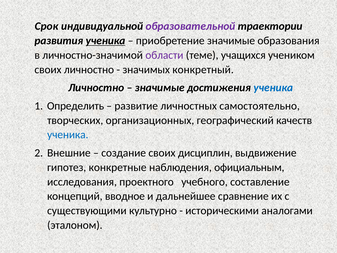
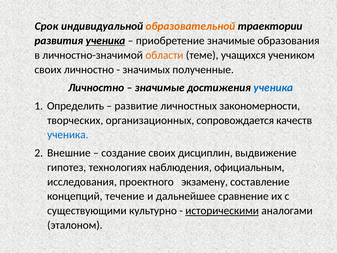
образовательной colour: purple -> orange
области colour: purple -> orange
конкретный: конкретный -> полученные
самостоятельно: самостоятельно -> закономерности
географический: географический -> сопровождается
конкретные: конкретные -> технологиях
учебного: учебного -> экзамену
вводное: вводное -> течение
историческими underline: none -> present
